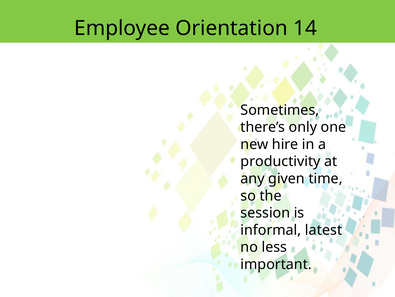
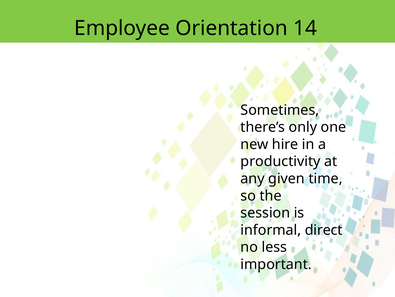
latest: latest -> direct
